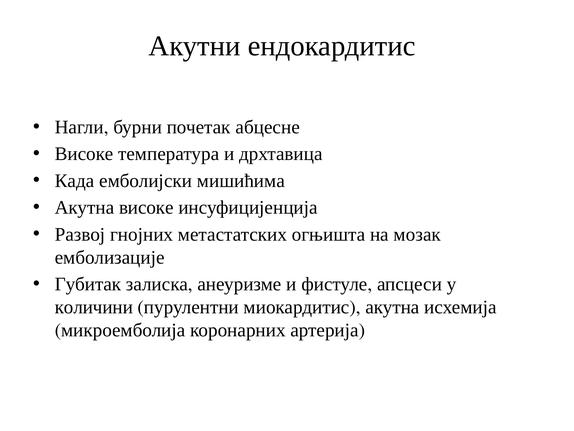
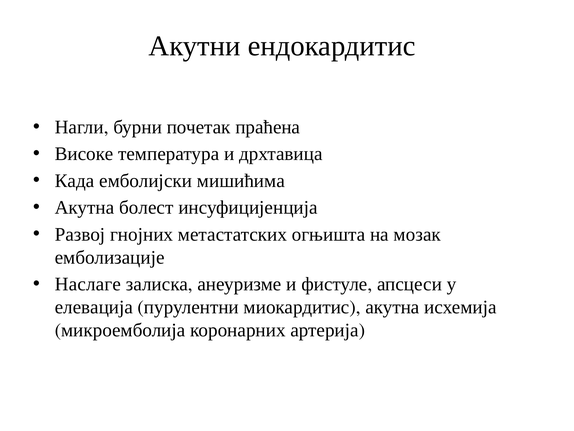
абцесне: абцесне -> праћена
Акутна високе: високе -> болест
Губитак: Губитак -> Наслаге
количини: количини -> елевација
